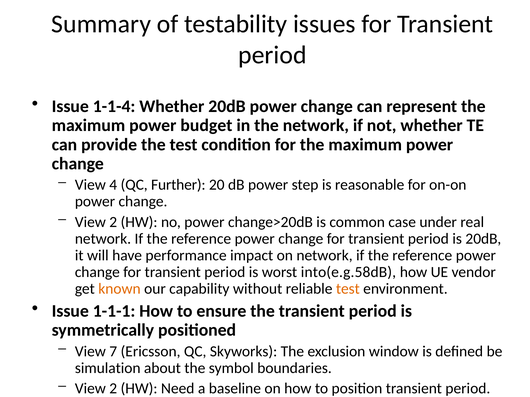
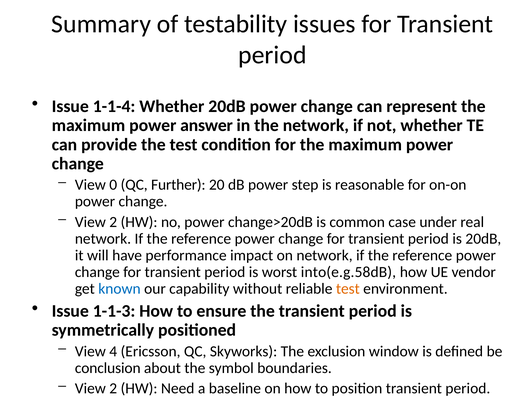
budget: budget -> answer
4: 4 -> 0
known colour: orange -> blue
1-1-1: 1-1-1 -> 1-1-3
7: 7 -> 4
simulation: simulation -> conclusion
